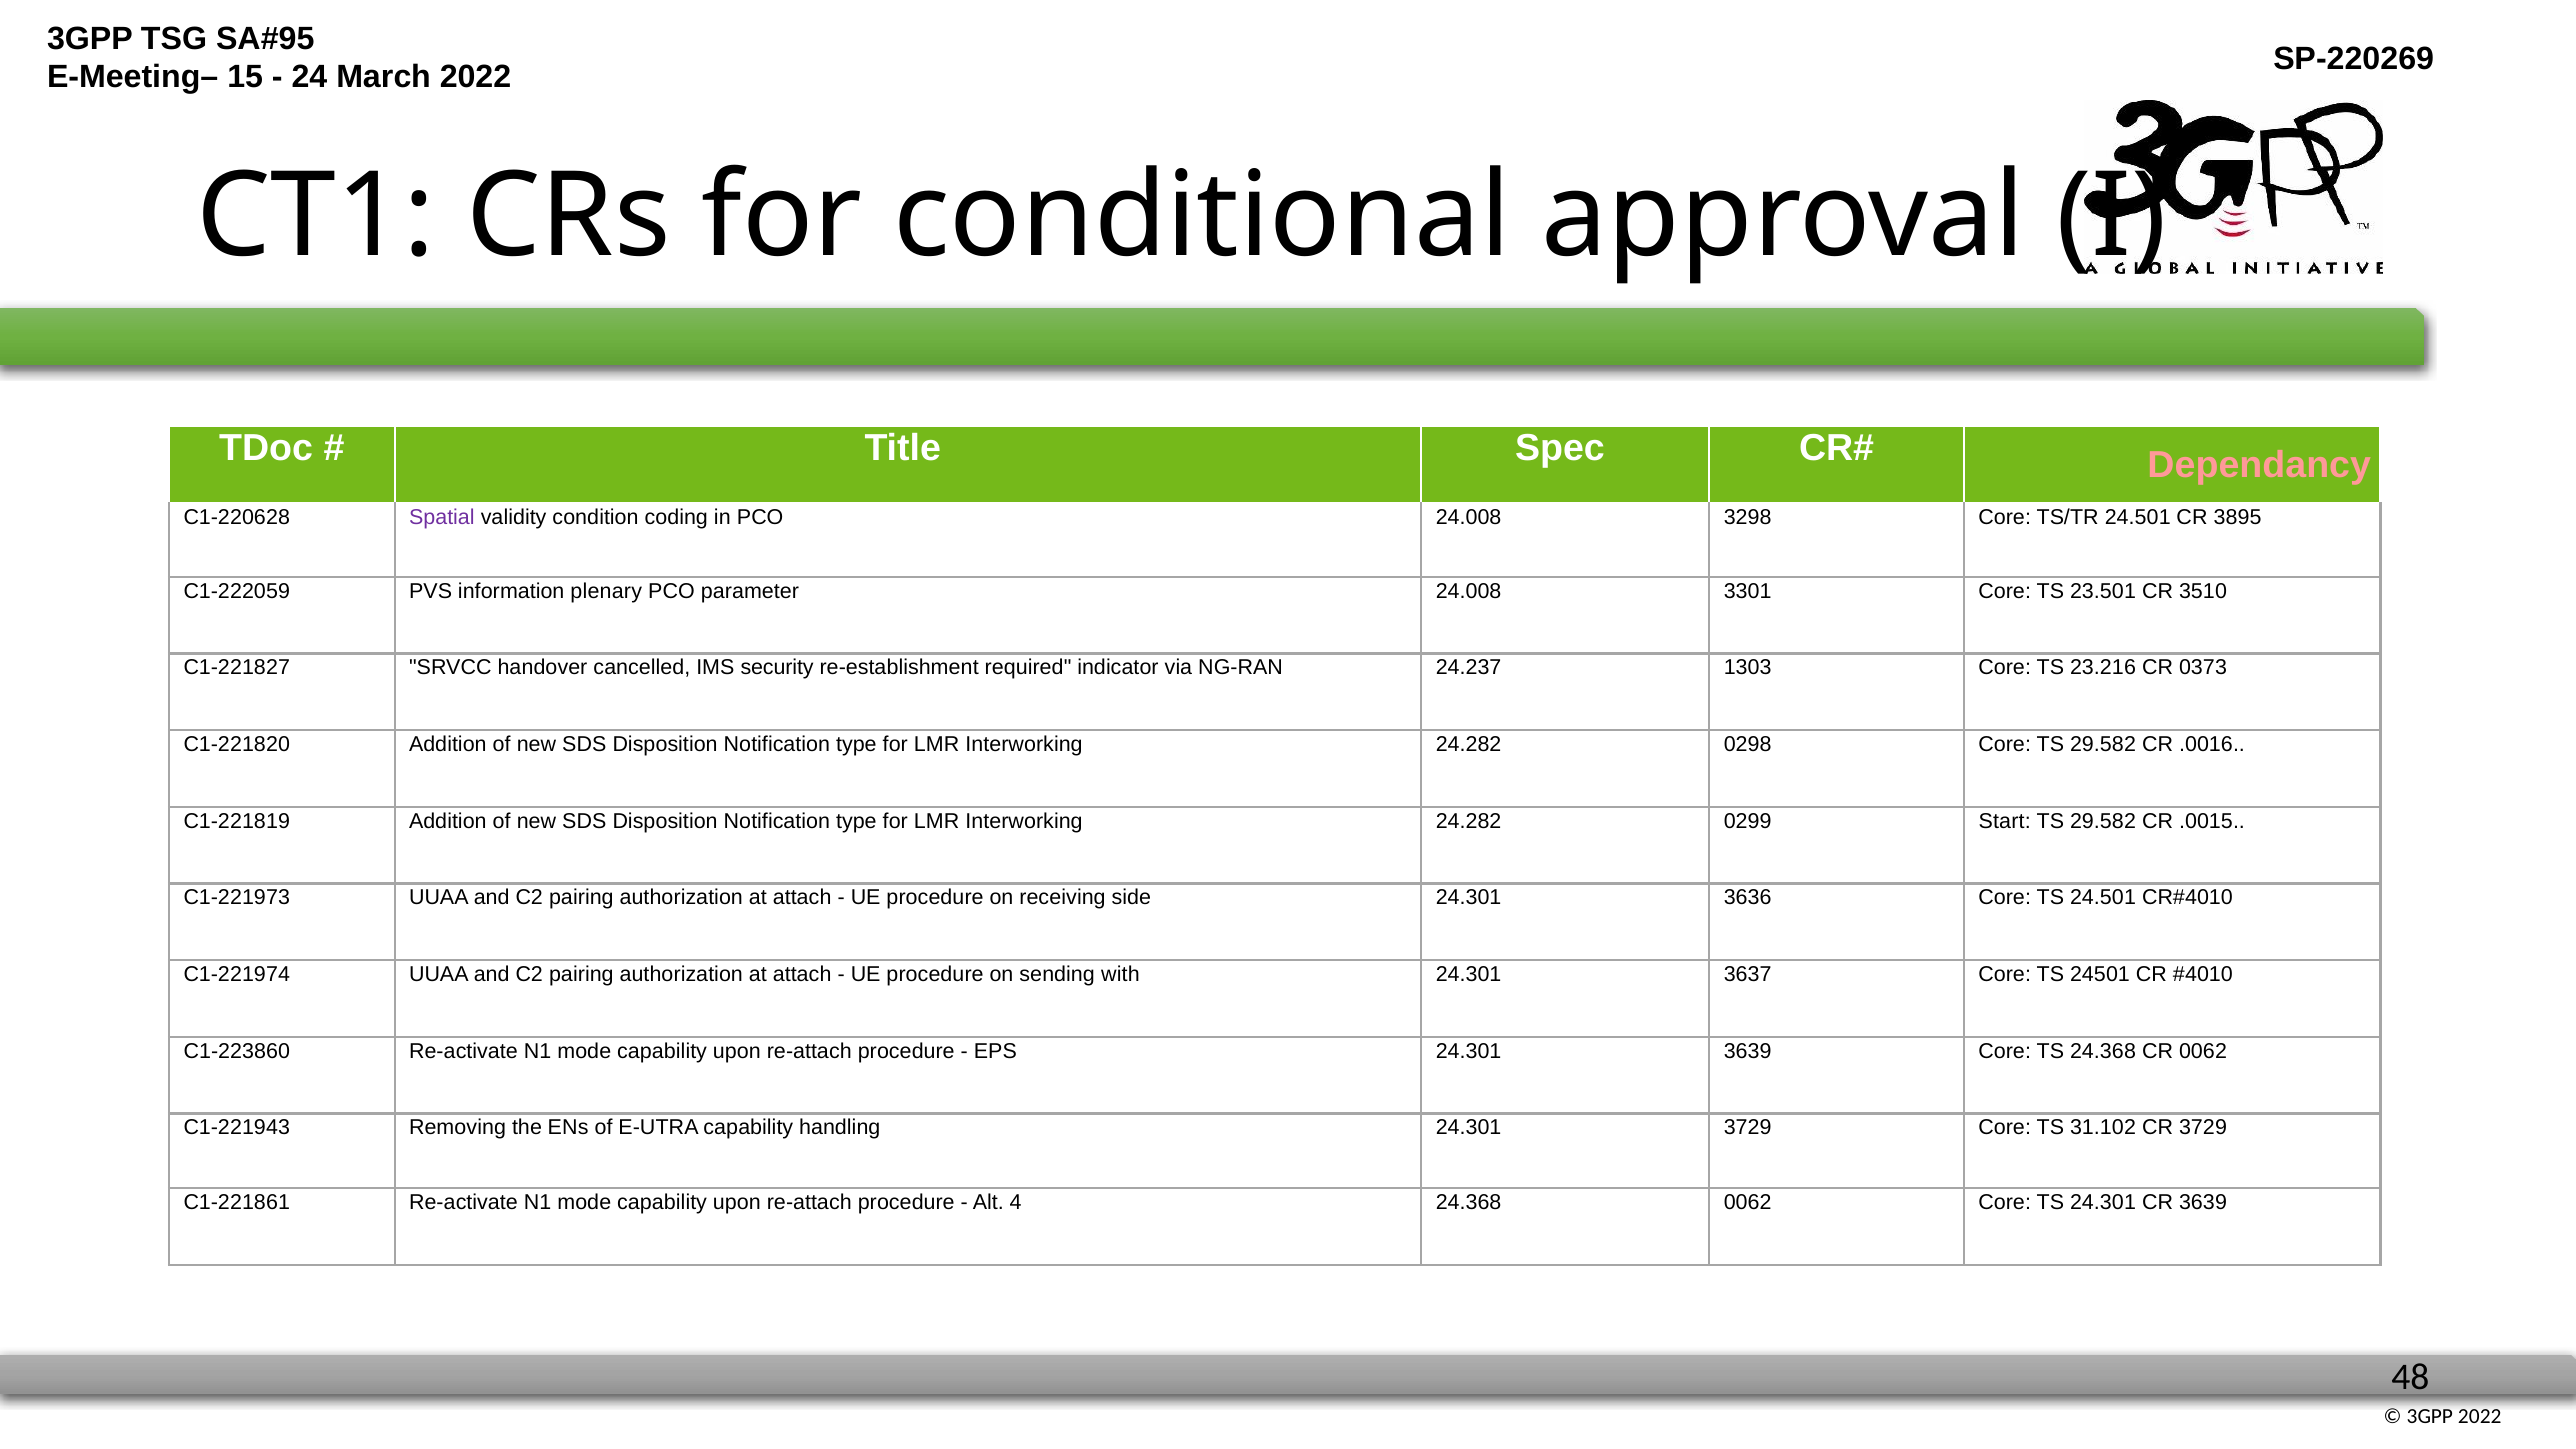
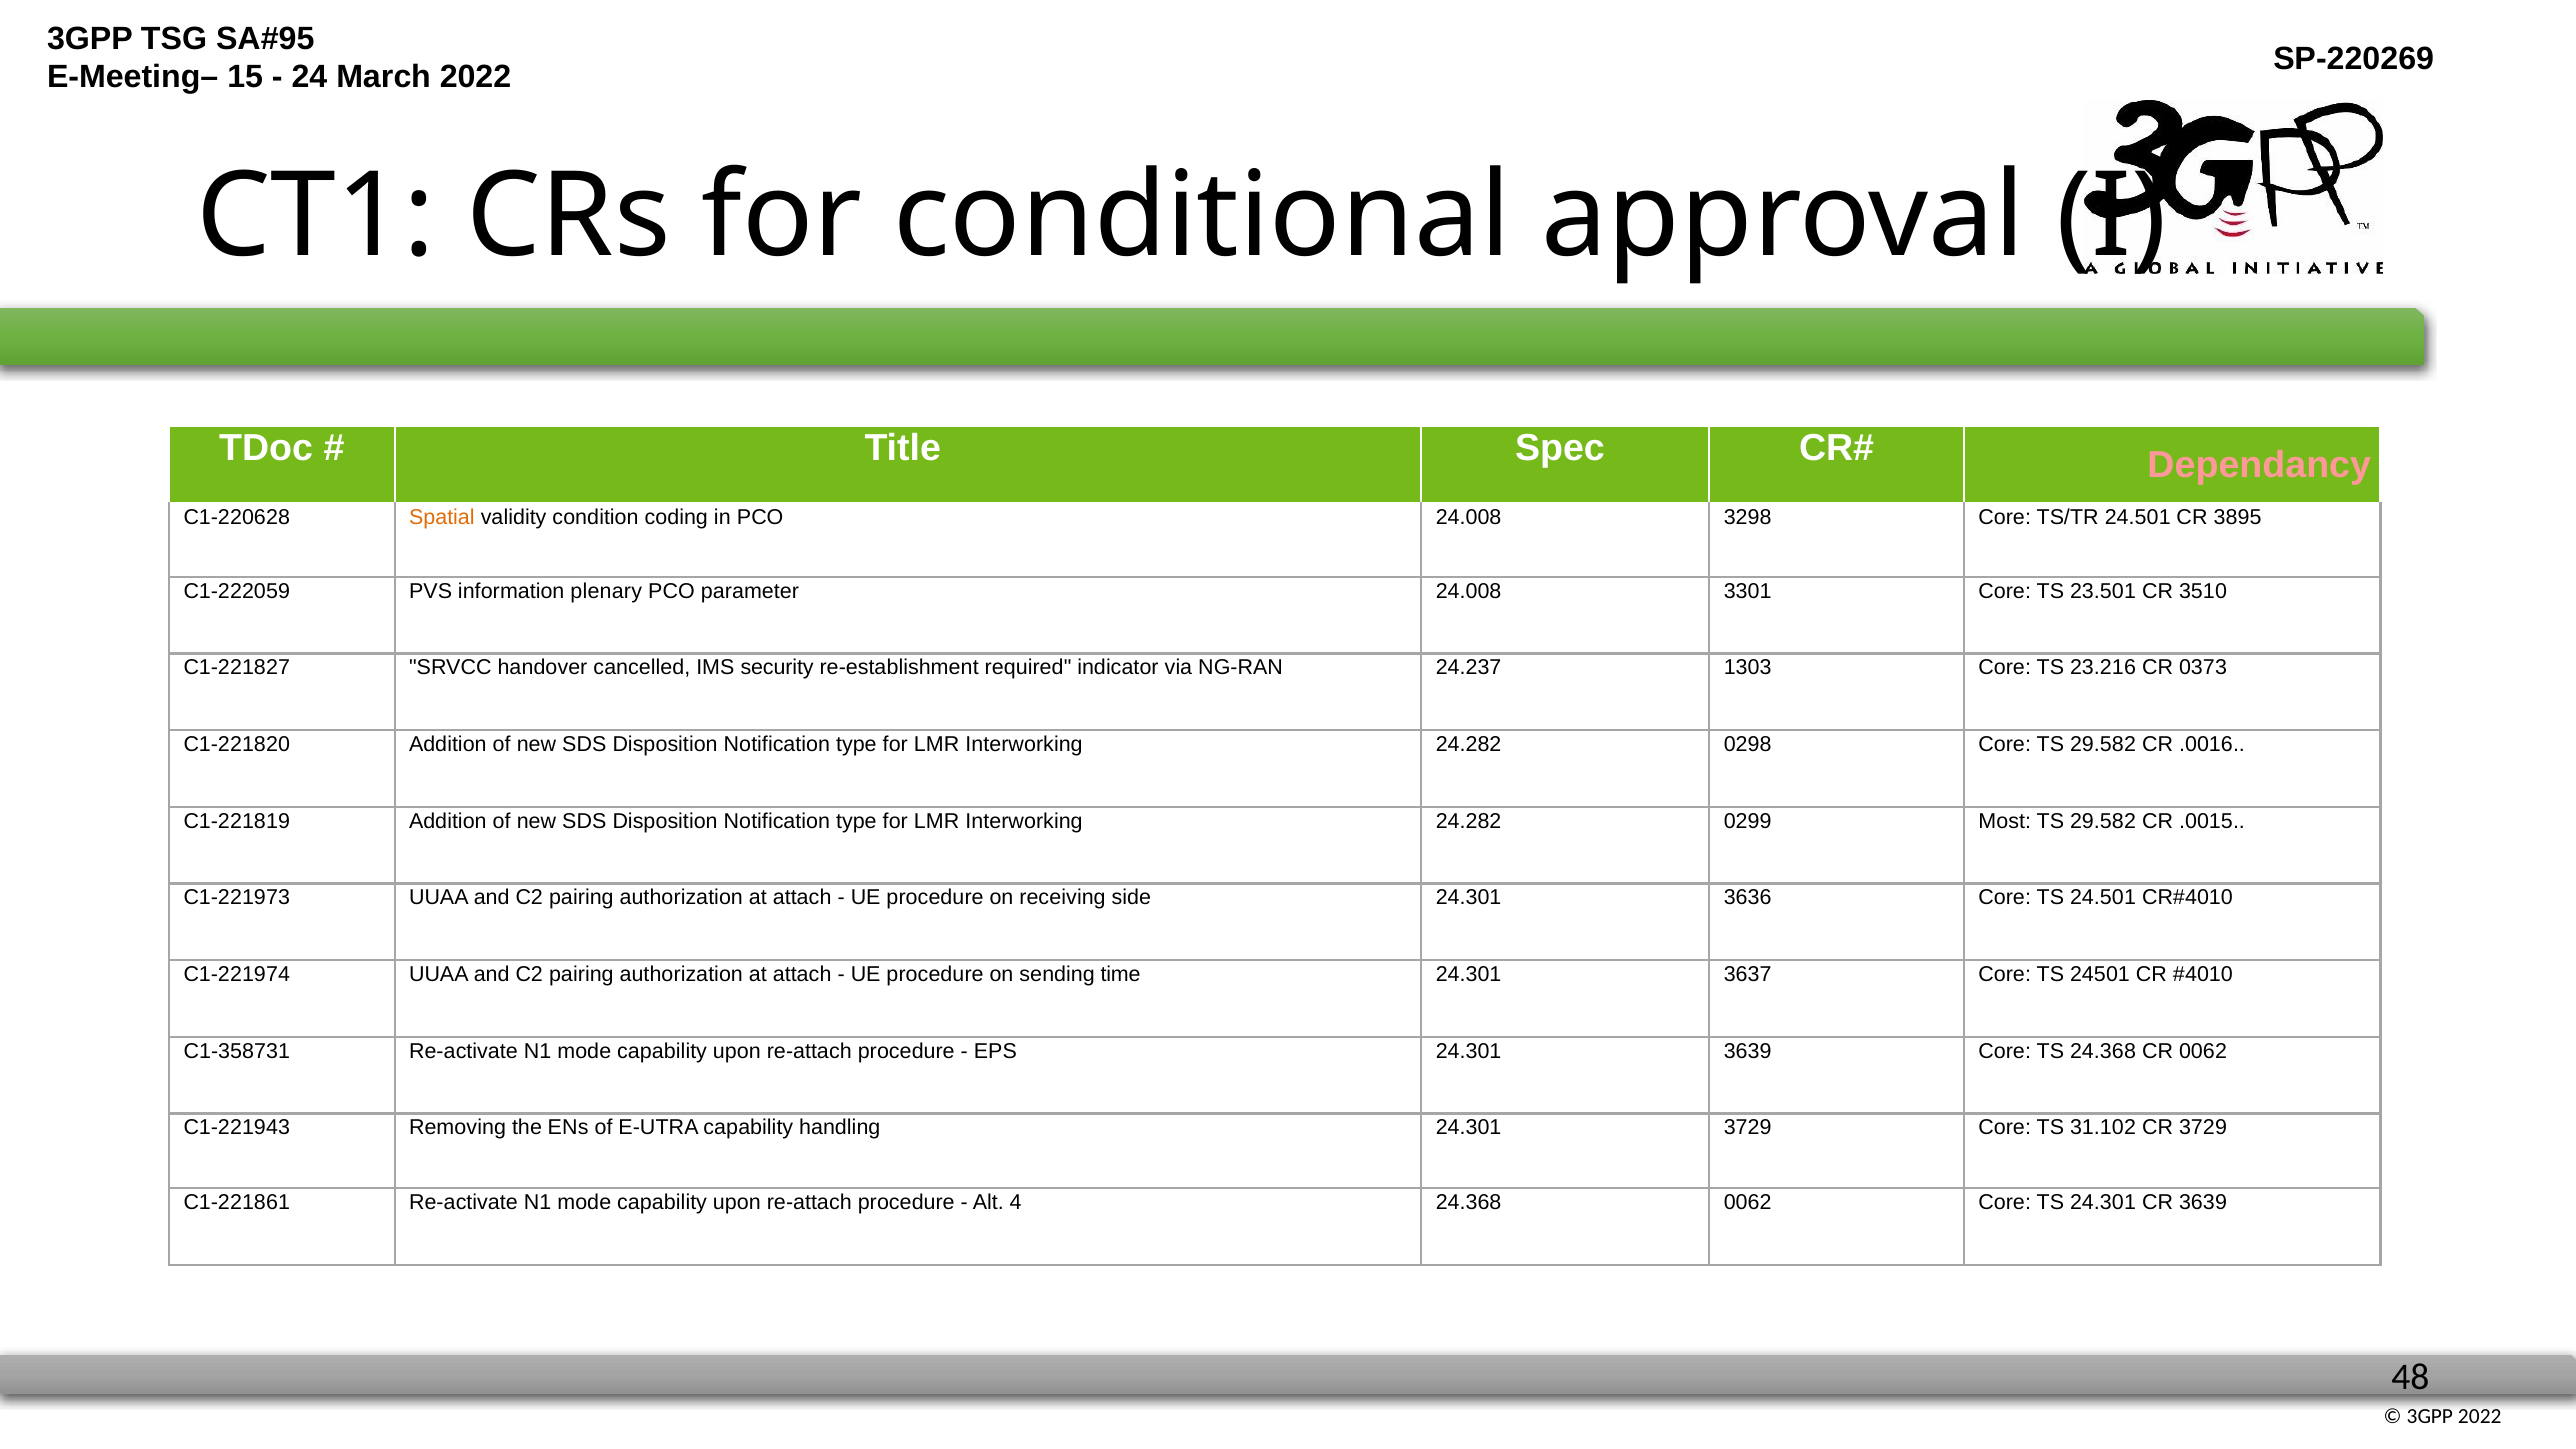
Spatial colour: purple -> orange
Start: Start -> Most
with: with -> time
C1-223860: C1-223860 -> C1-358731
